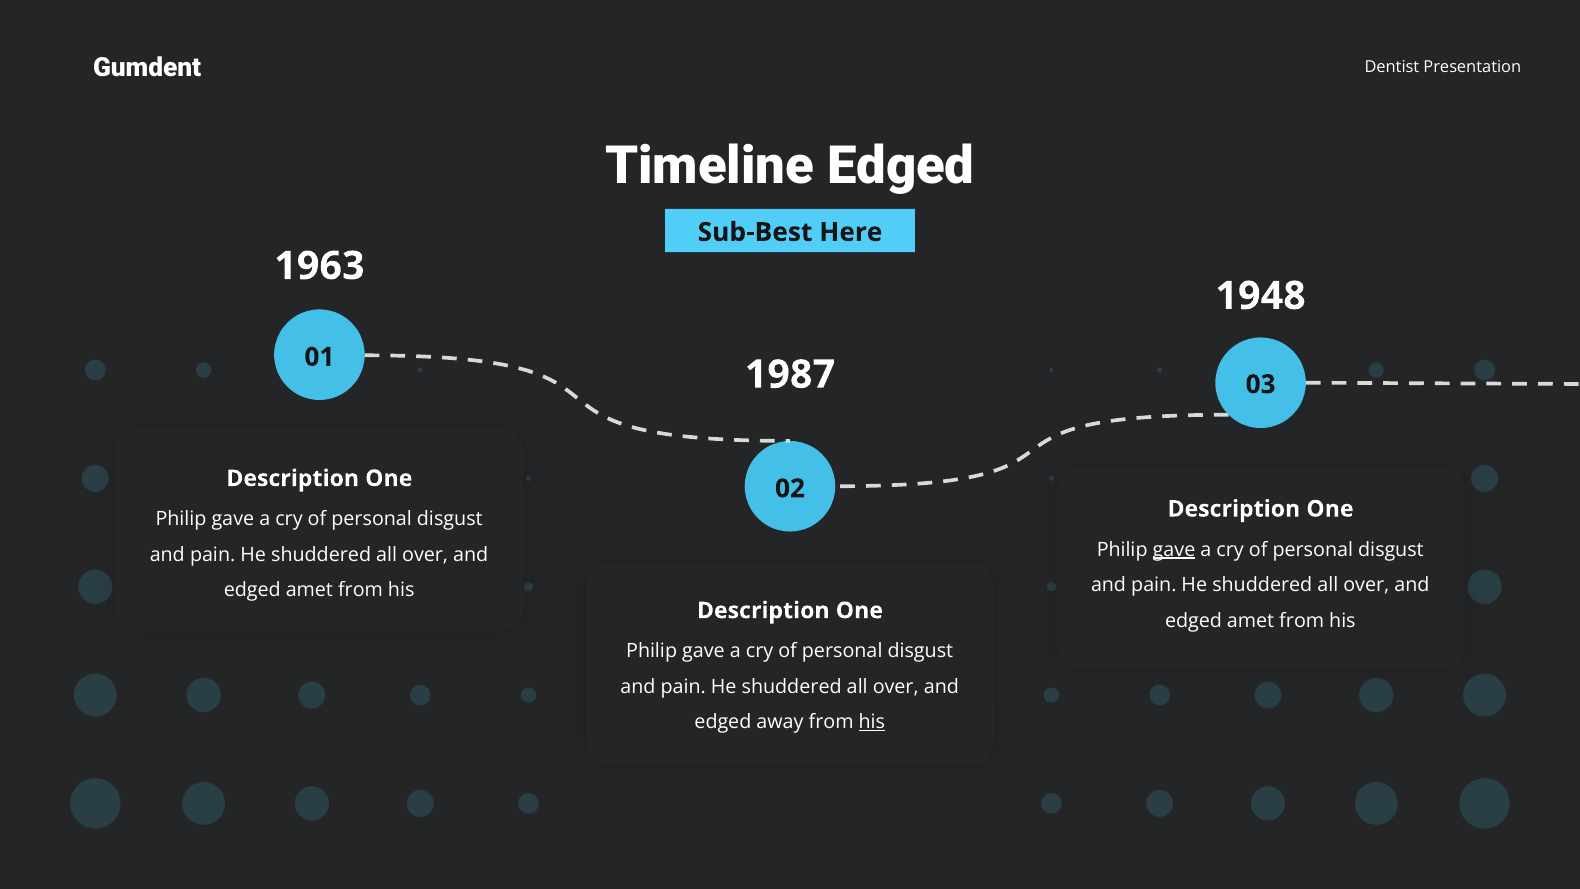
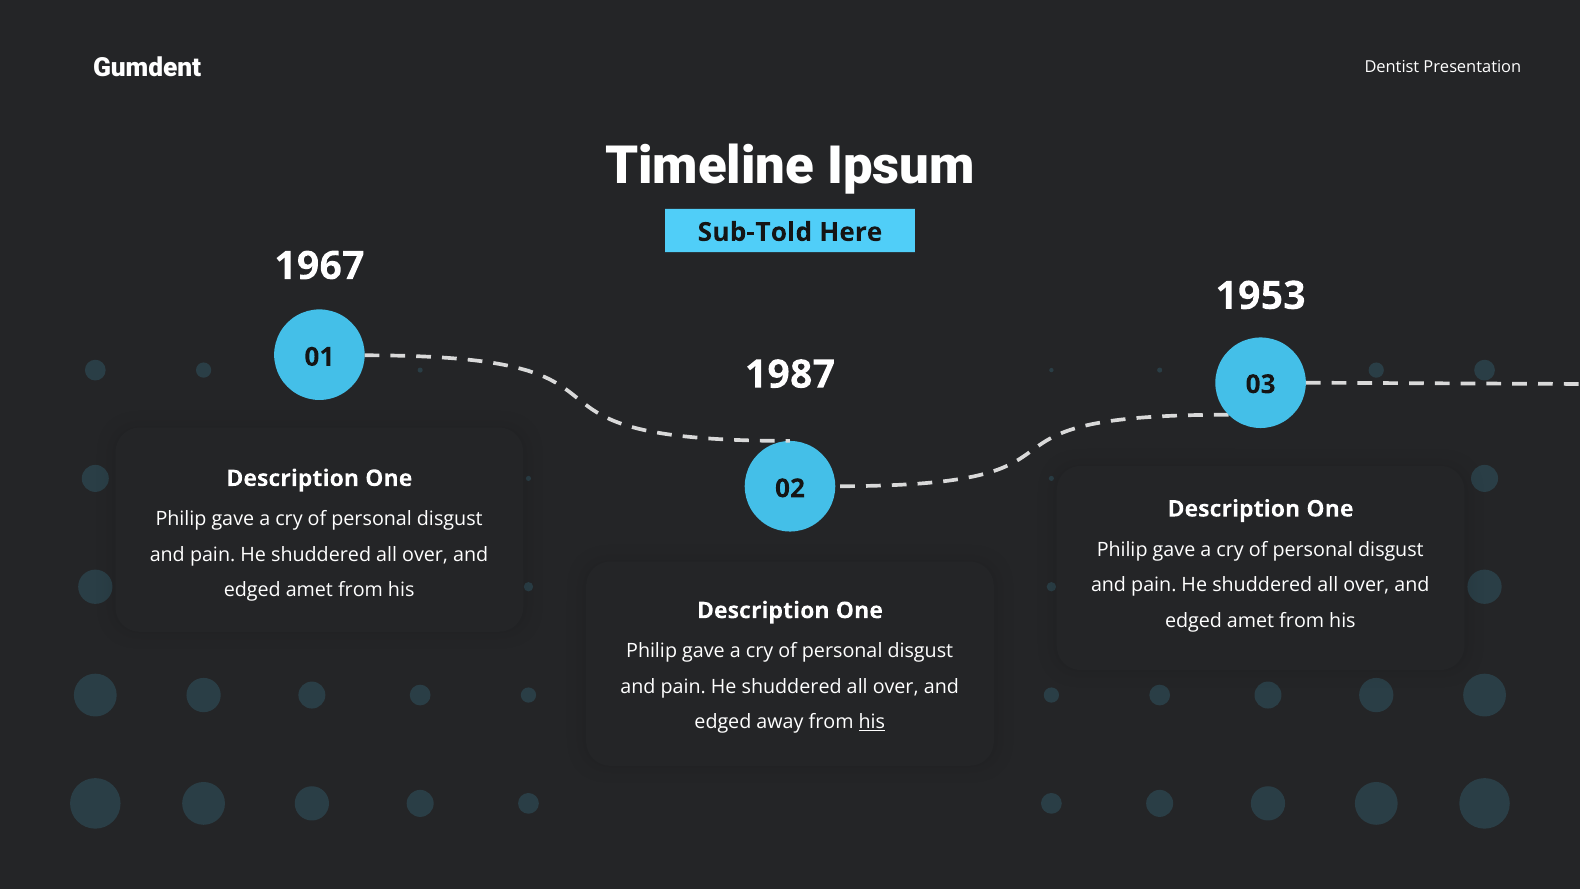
Timeline Edged: Edged -> Ipsum
Sub-Best: Sub-Best -> Sub-Told
1963: 1963 -> 1967
1948: 1948 -> 1953
gave at (1174, 549) underline: present -> none
